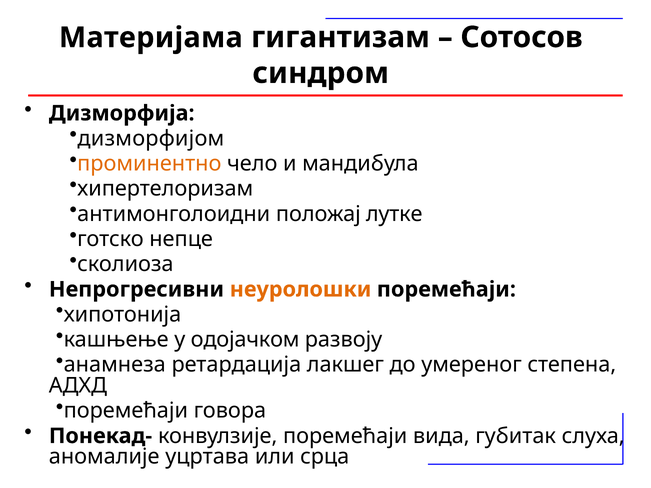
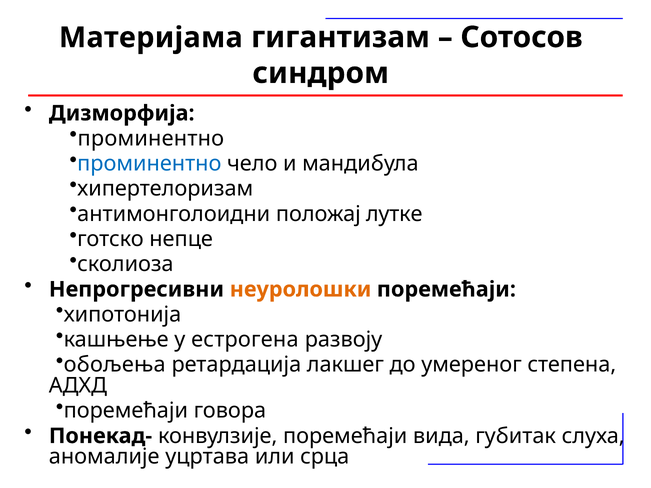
дизморфијом at (151, 138): дизморфијом -> проминентно
проминентно at (149, 164) colour: orange -> blue
одојачком: одојачком -> естрогена
анамнеза: анамнеза -> обољења
